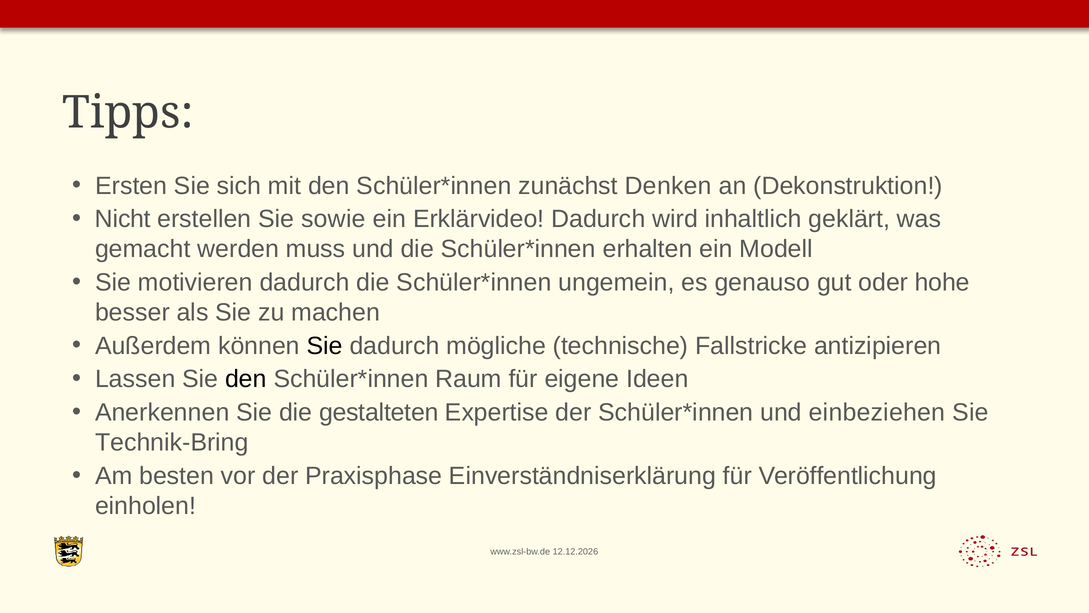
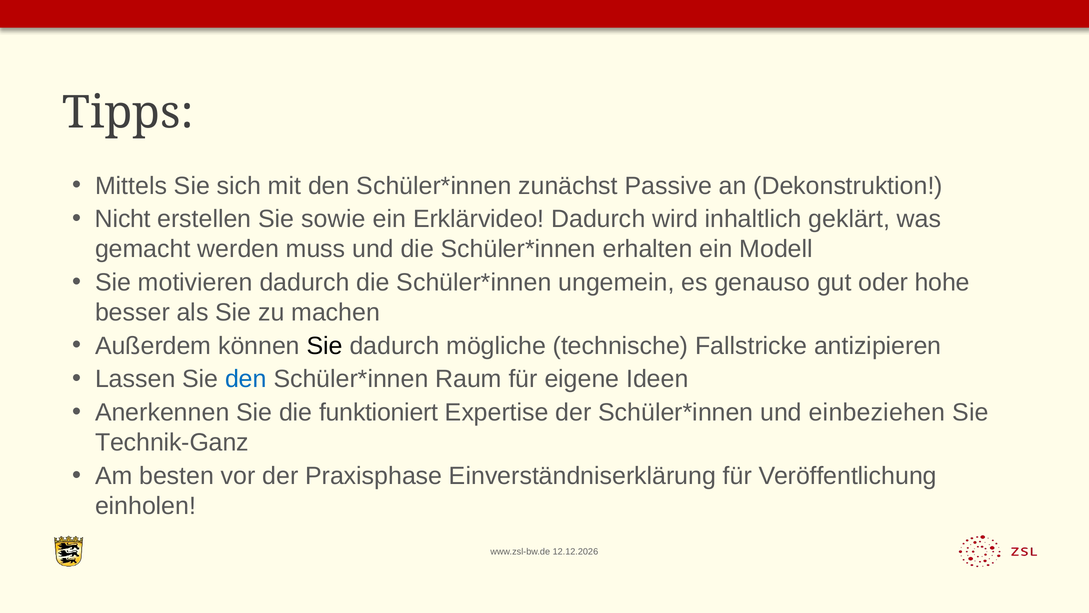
Ersten: Ersten -> Mittels
Denken: Denken -> Passive
den at (246, 379) colour: black -> blue
gestalteten: gestalteten -> funktioniert
Technik-Bring: Technik-Bring -> Technik-Ganz
